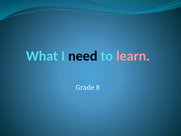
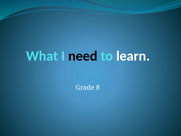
learn colour: pink -> white
